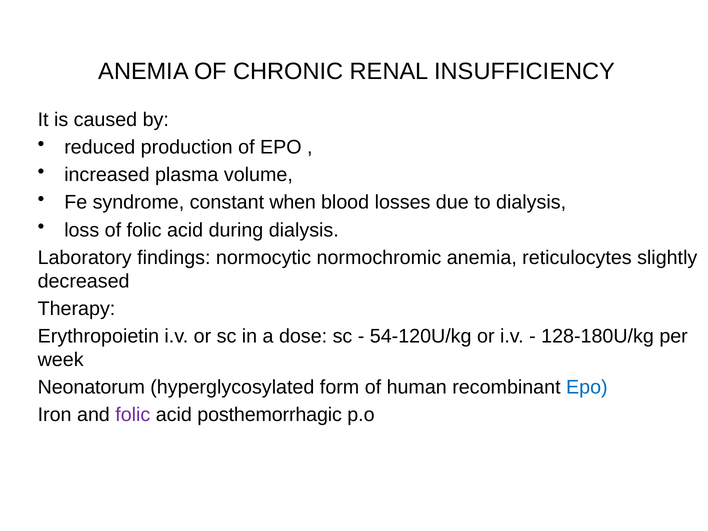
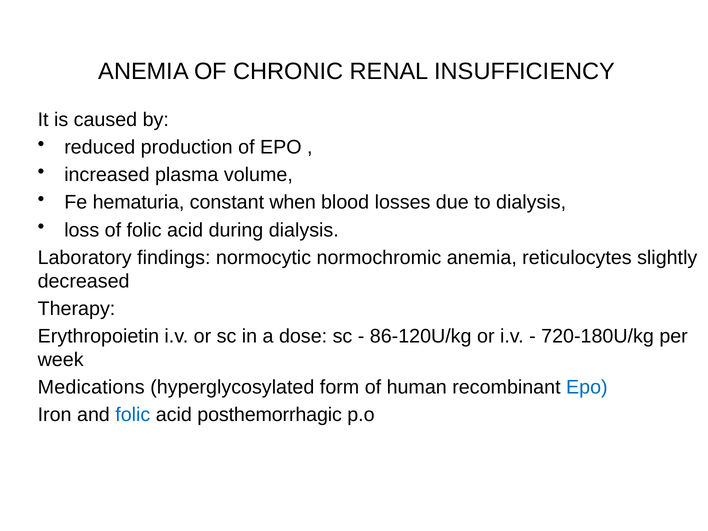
syndrome: syndrome -> hematuria
54-120U/kg: 54-120U/kg -> 86-120U/kg
128-180U/kg: 128-180U/kg -> 720-180U/kg
Neonatorum: Neonatorum -> Medications
folic at (133, 415) colour: purple -> blue
